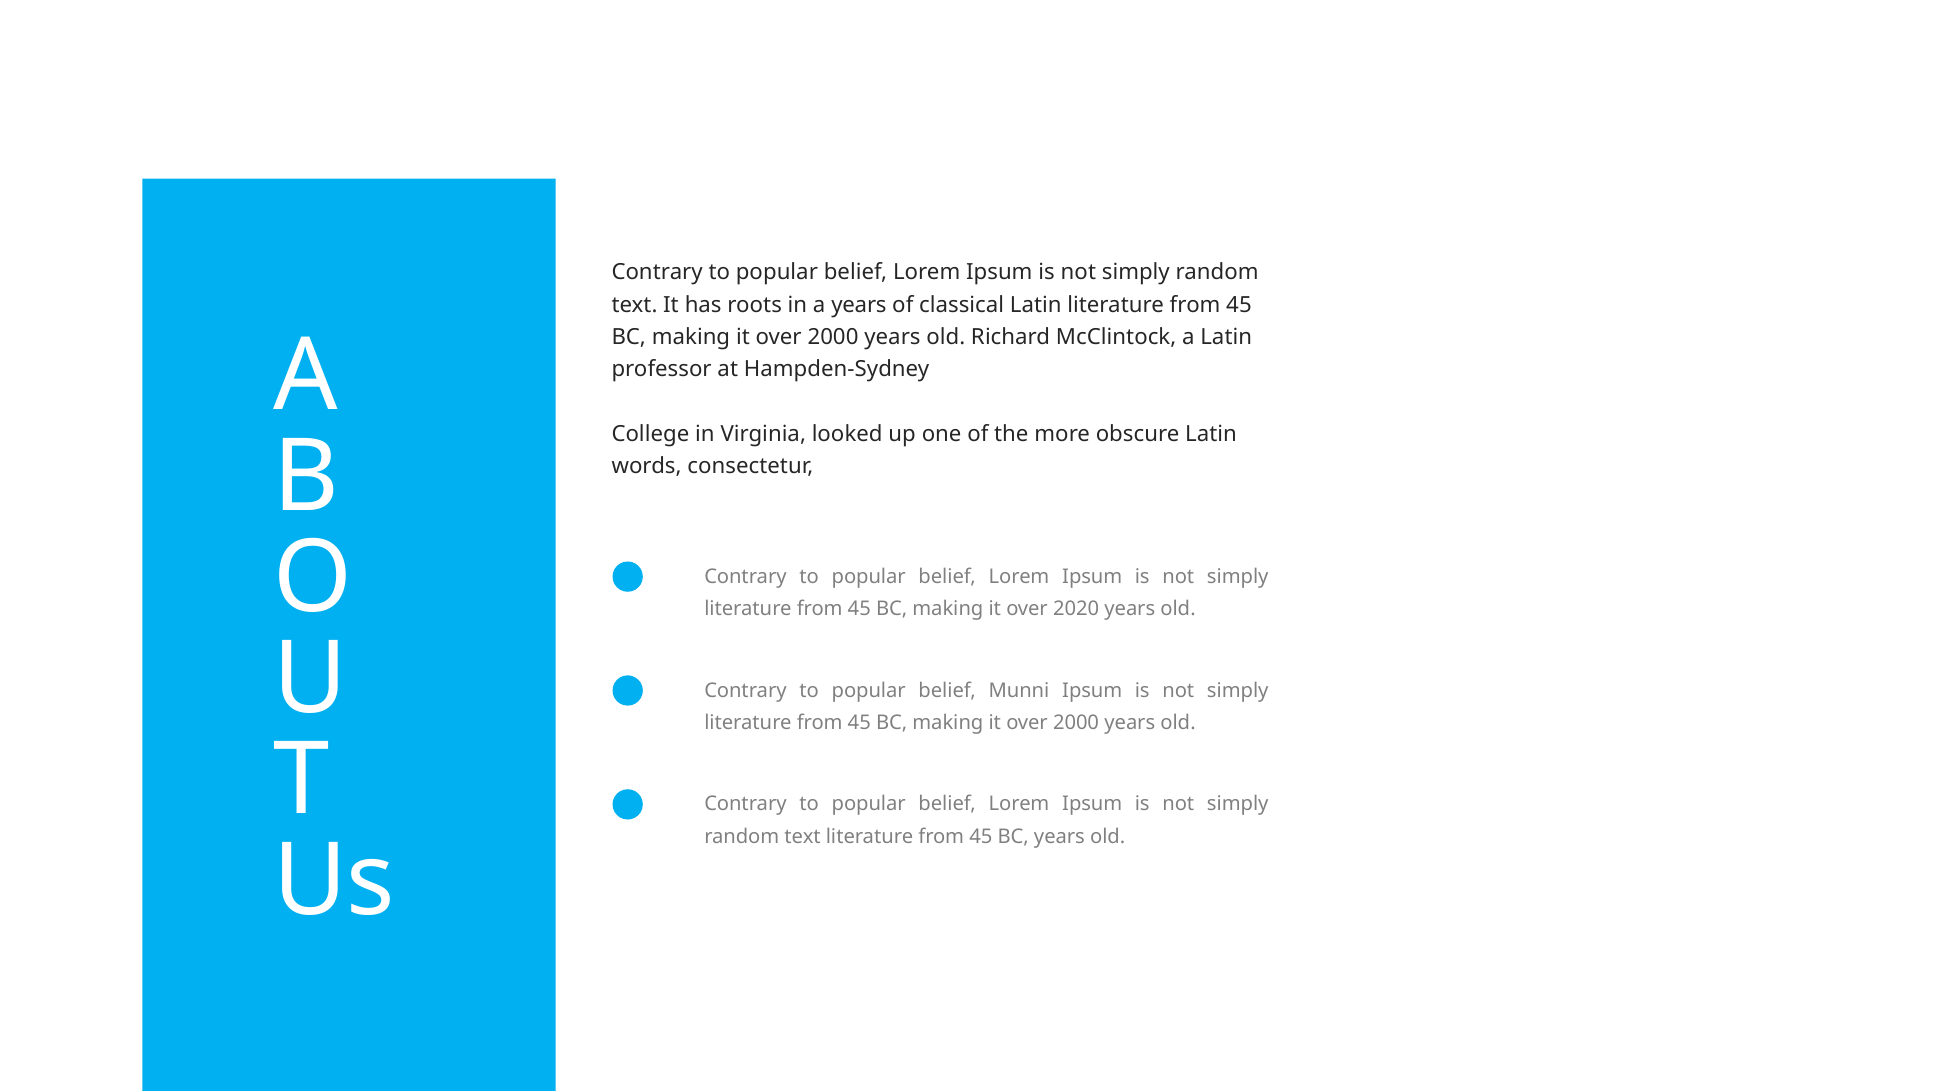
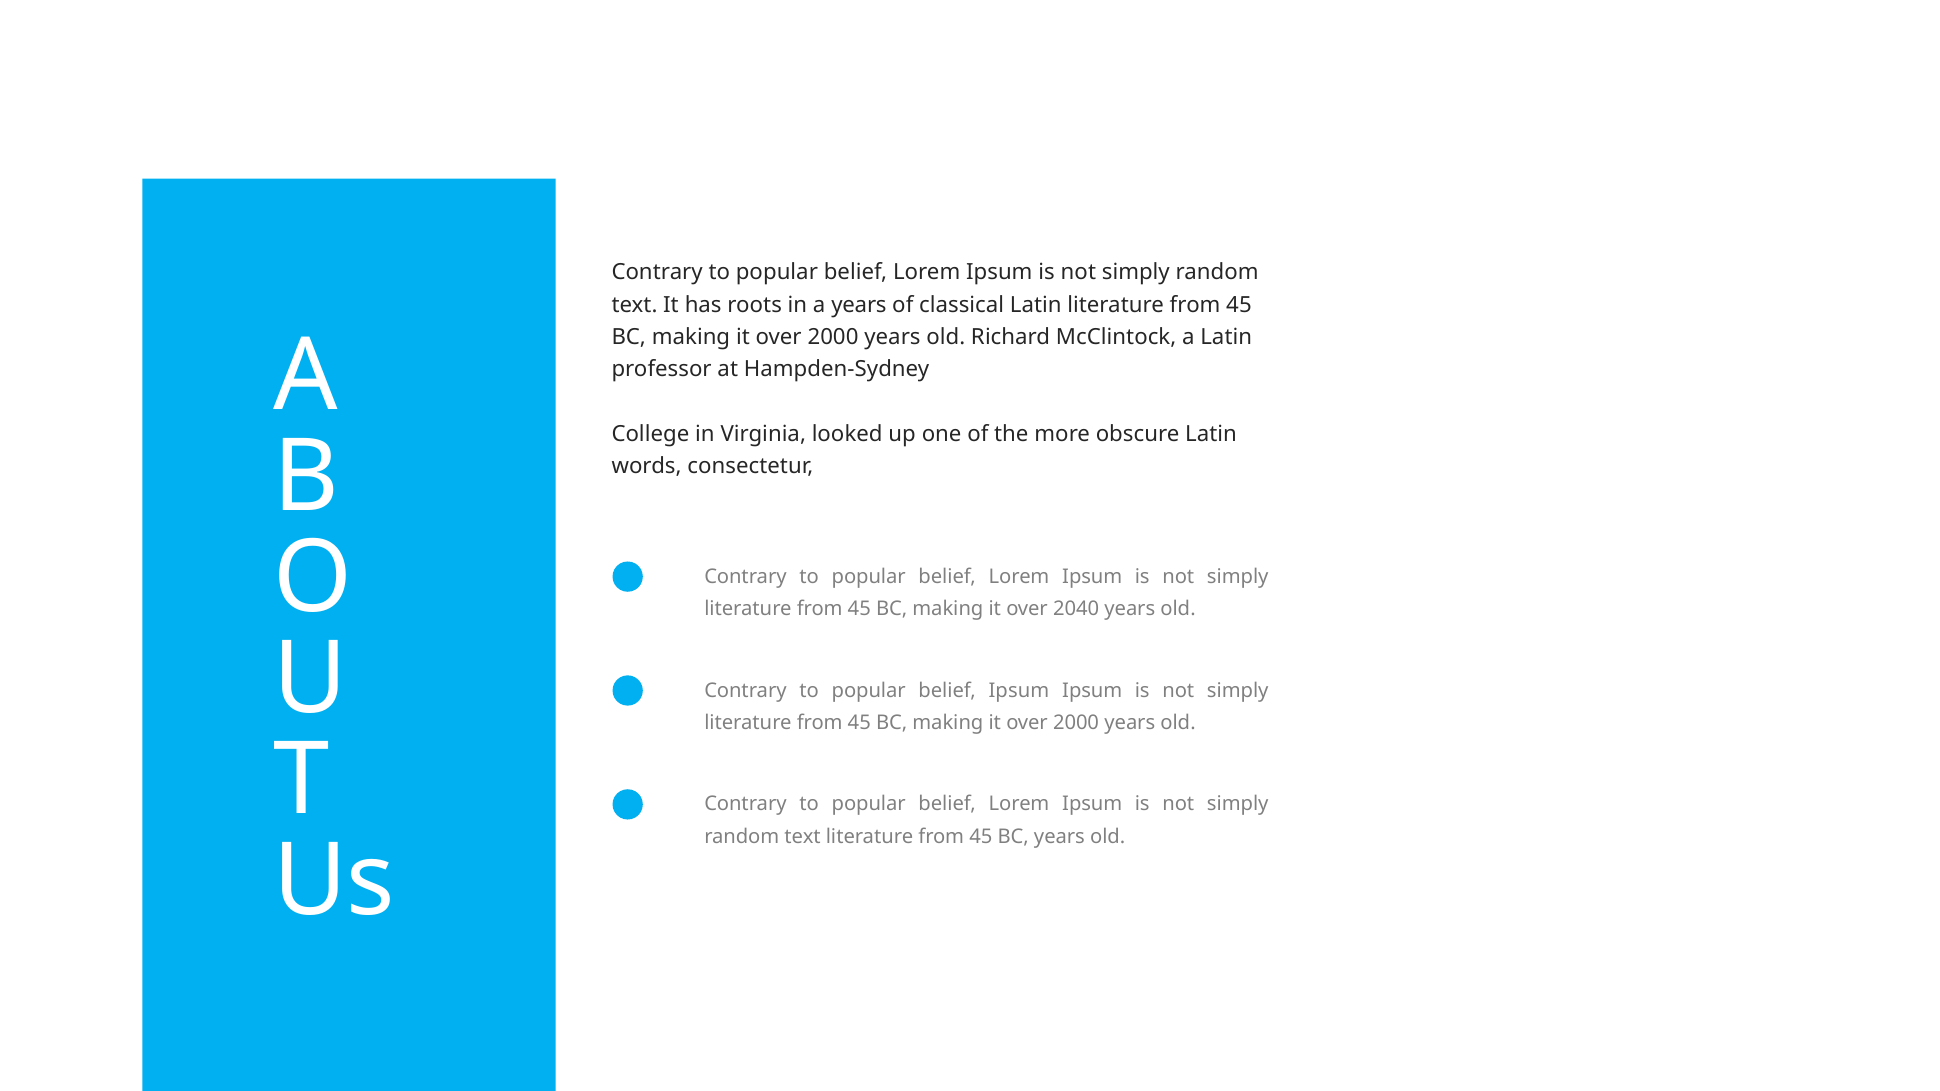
2020: 2020 -> 2040
belief Munni: Munni -> Ipsum
